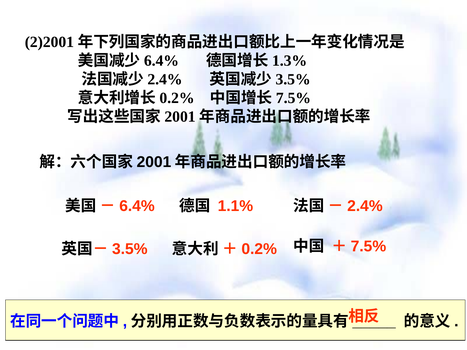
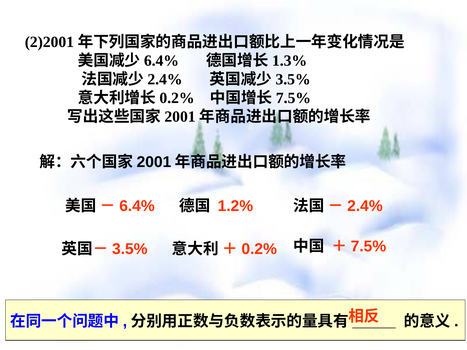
1.1%: 1.1% -> 1.2%
